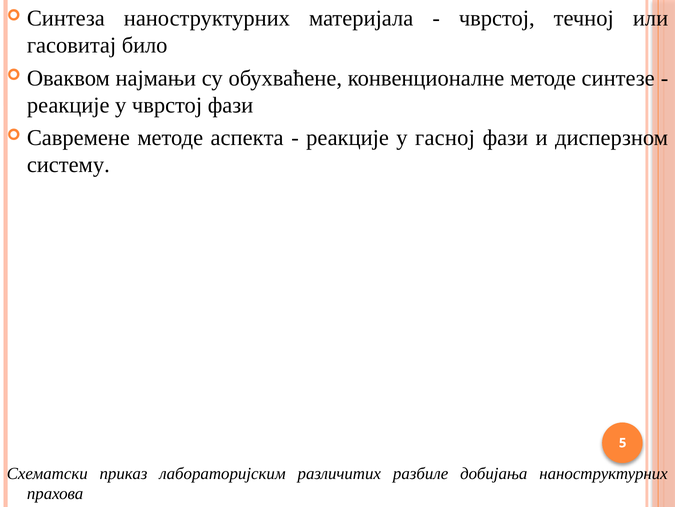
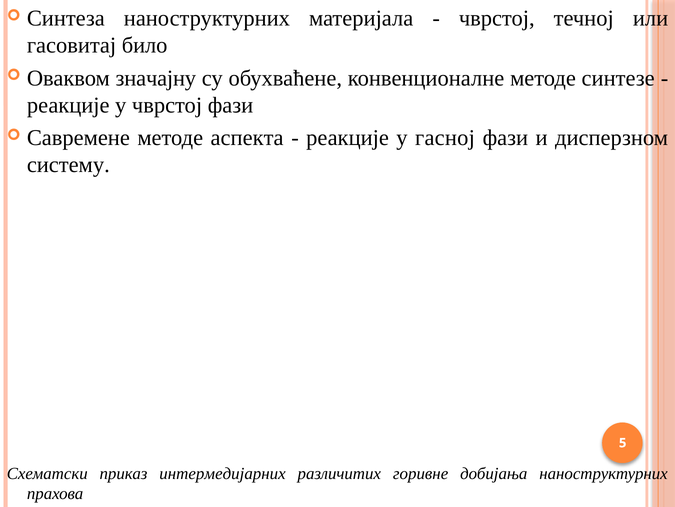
најмањи: најмањи -> значајну
лабораторијским: лабораторијским -> интермедијарних
разбиле: разбиле -> горивне
